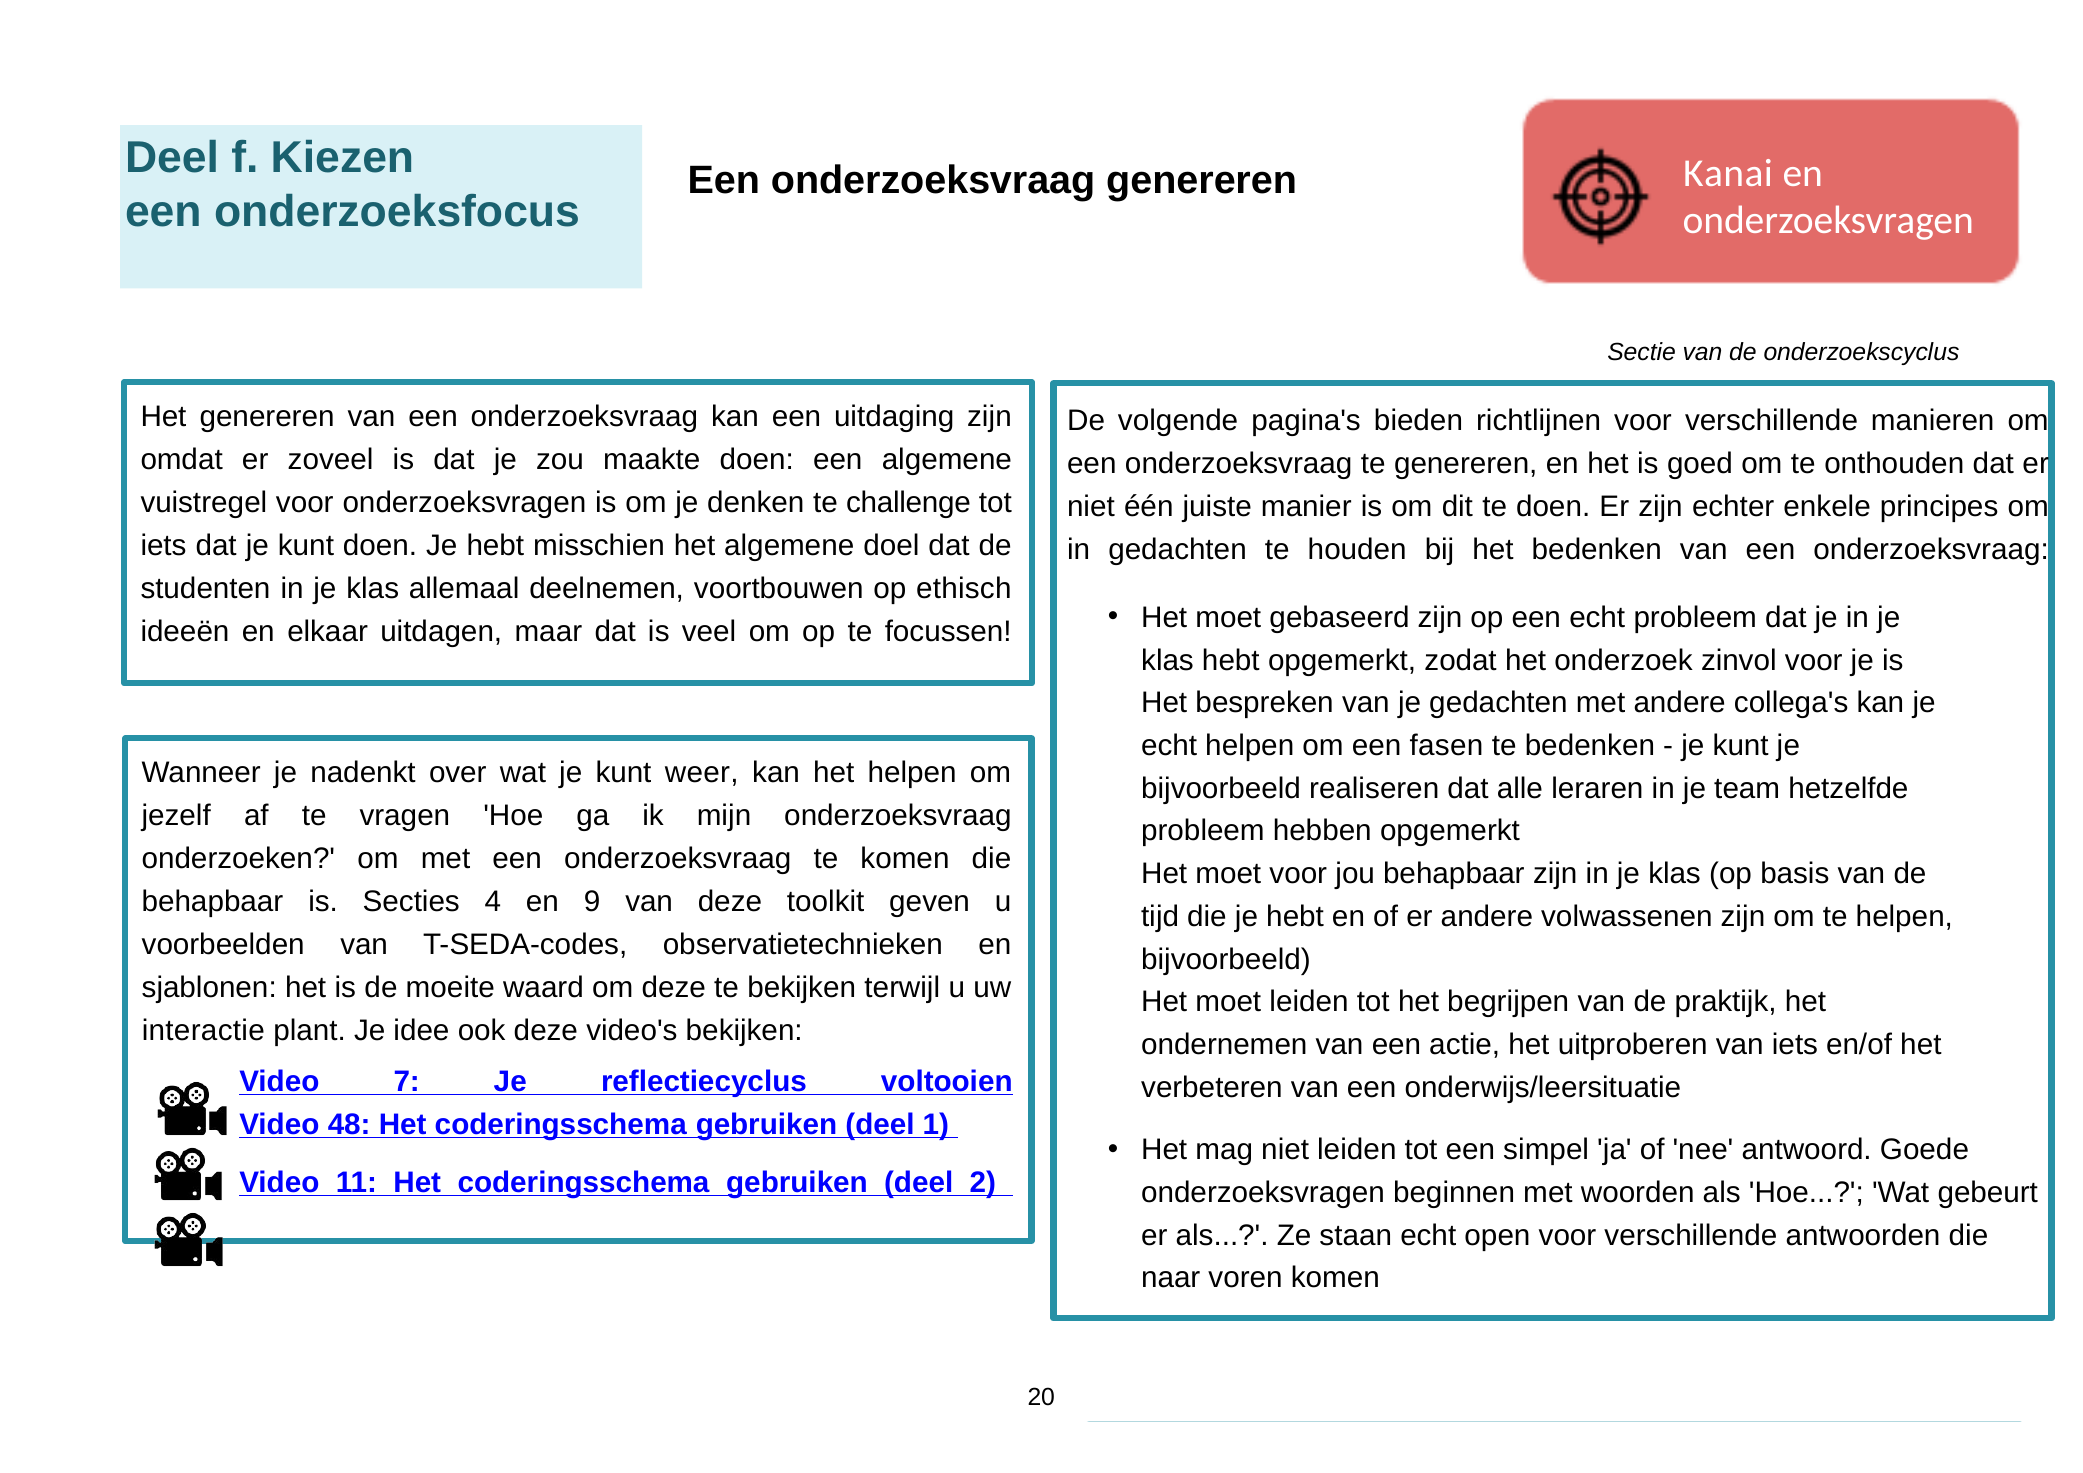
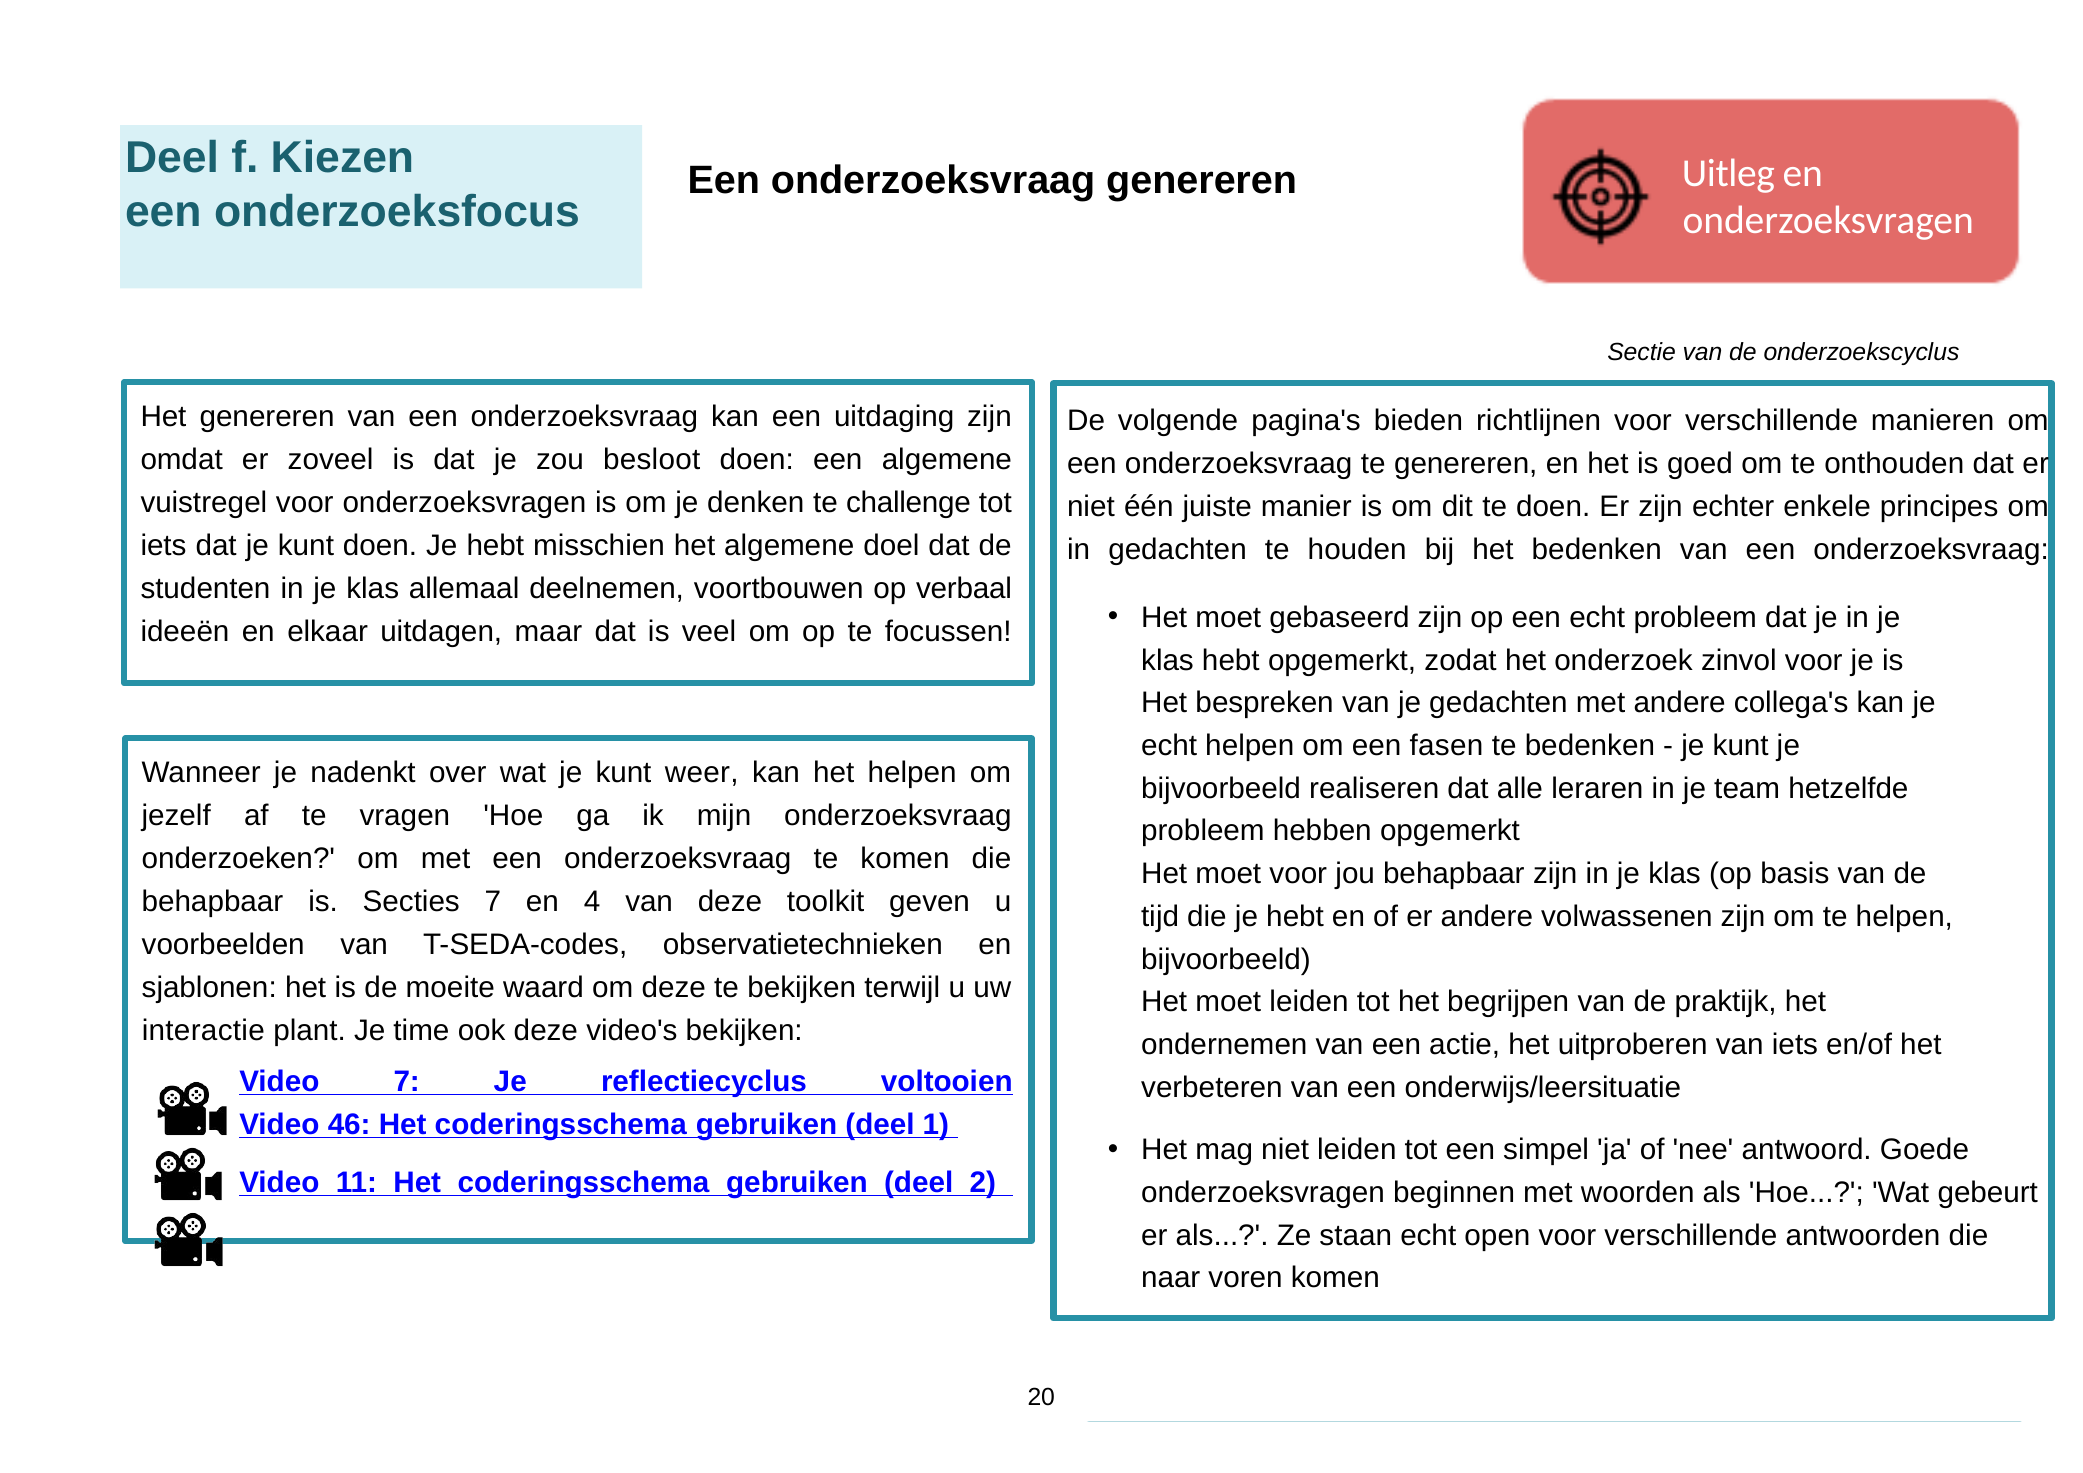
Kanai: Kanai -> Uitleg
maakte: maakte -> besloot
ethisch: ethisch -> verbaal
Secties 4: 4 -> 7
9: 9 -> 4
Je idee: idee -> time
48: 48 -> 46
